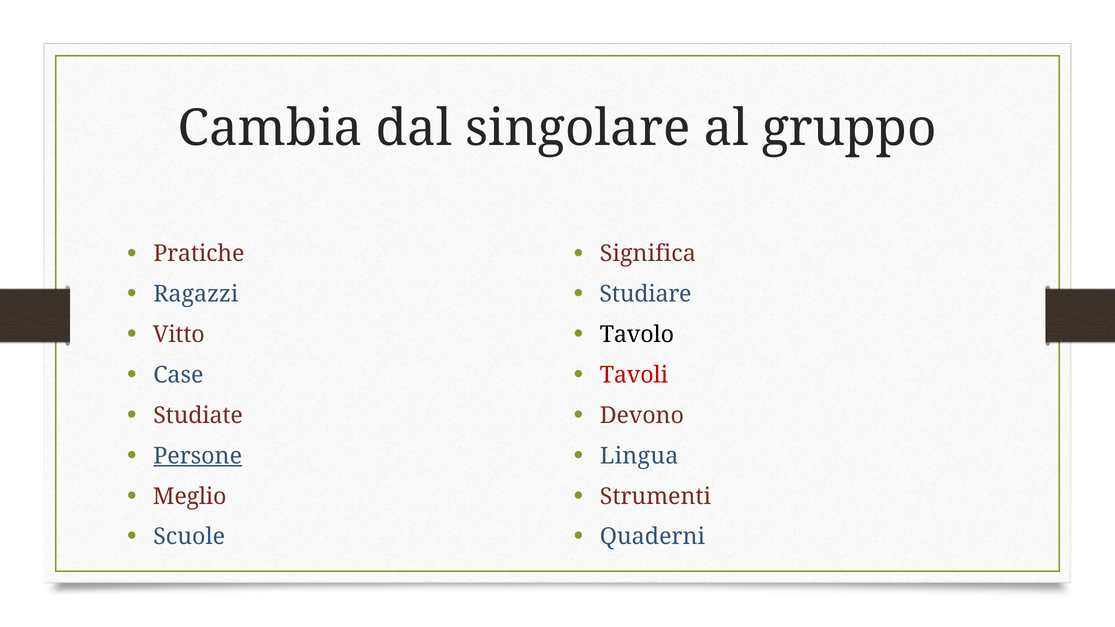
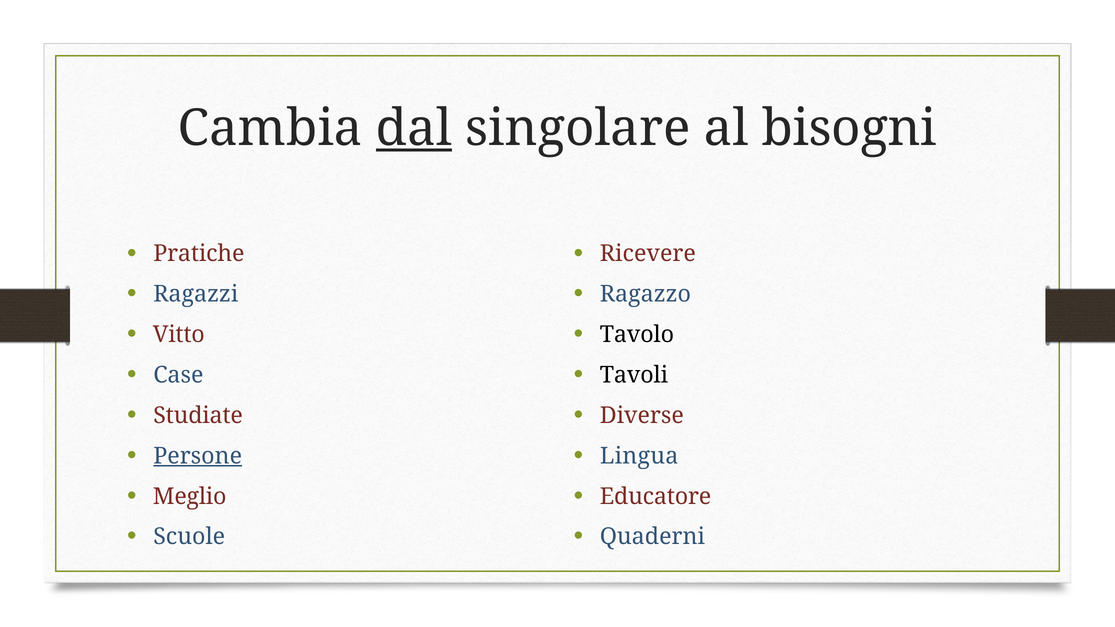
dal underline: none -> present
gruppo: gruppo -> bisogni
Significa: Significa -> Ricevere
Studiare: Studiare -> Ragazzo
Tavoli colour: red -> black
Devono: Devono -> Diverse
Strumenti: Strumenti -> Educatore
